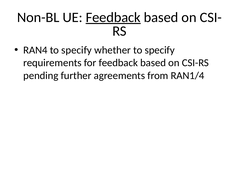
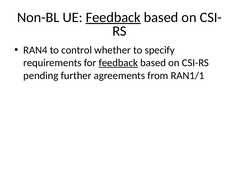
RAN4 to specify: specify -> control
feedback at (118, 63) underline: none -> present
RAN1/4: RAN1/4 -> RAN1/1
